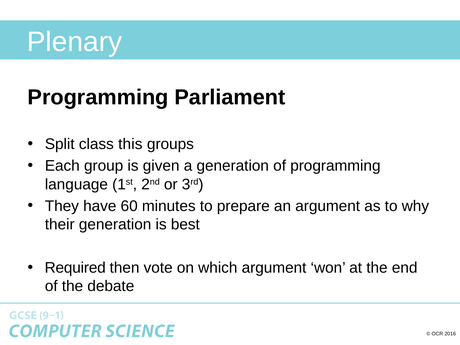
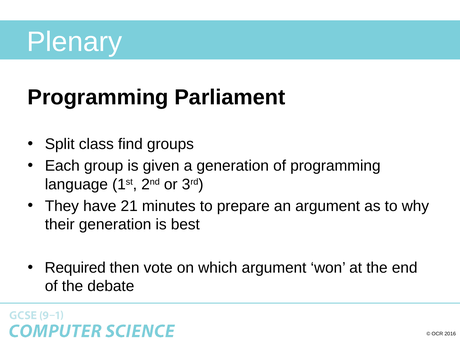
this: this -> find
60: 60 -> 21
